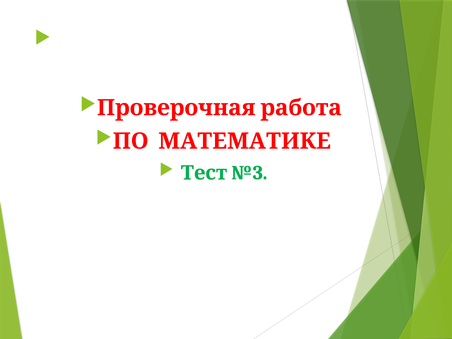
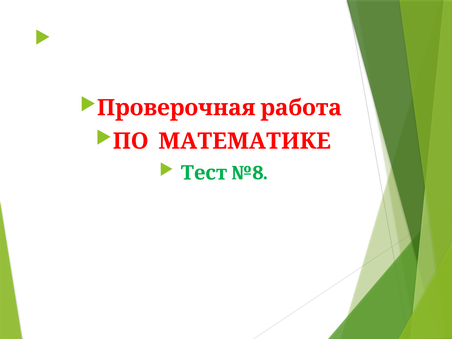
№3: №3 -> №8
